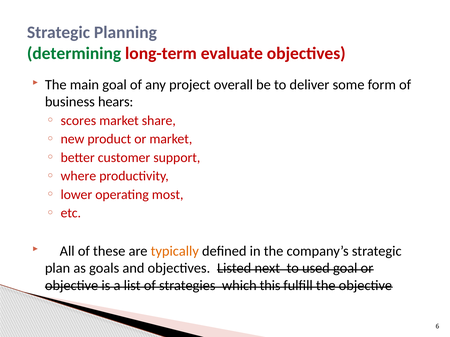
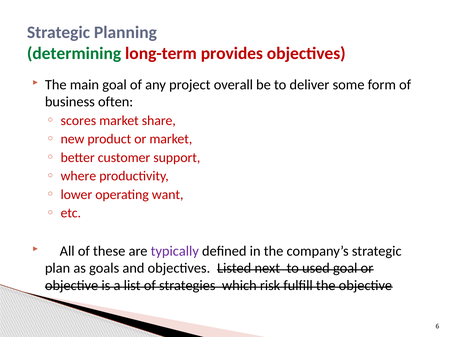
evaluate: evaluate -> provides
hears: hears -> often
most: most -> want
typically colour: orange -> purple
this: this -> risk
